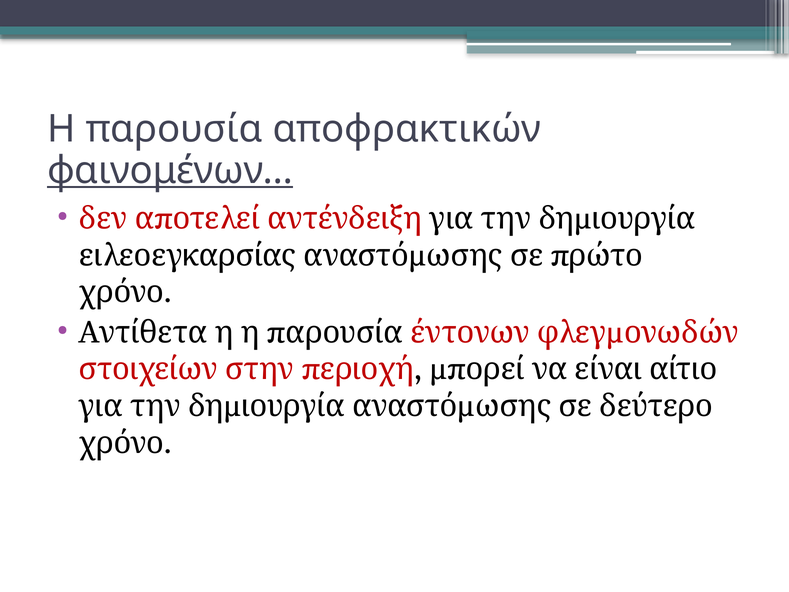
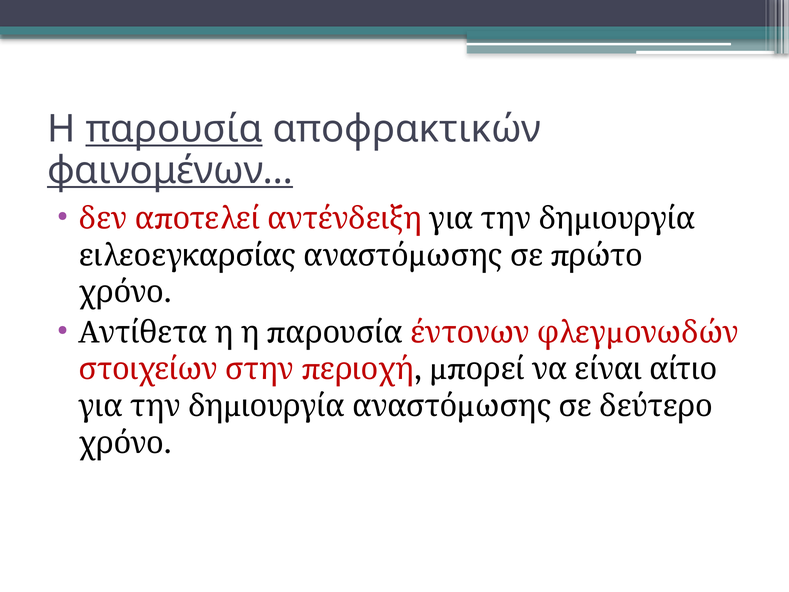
παρουσία underline: none -> present
